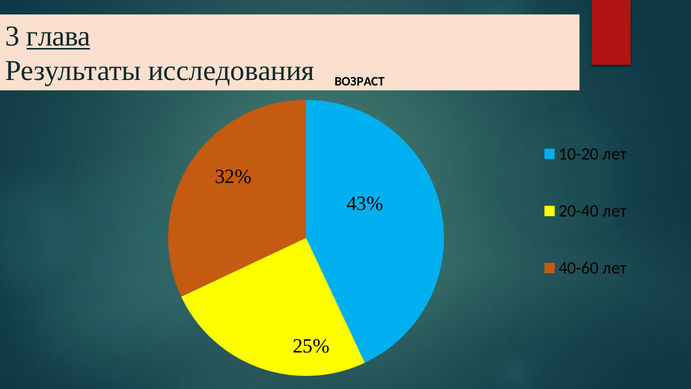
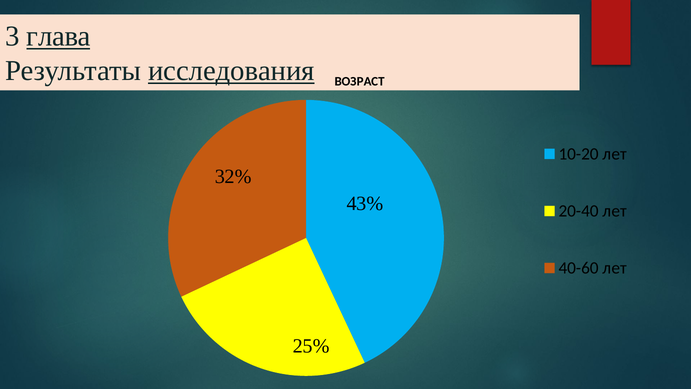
исследования underline: none -> present
